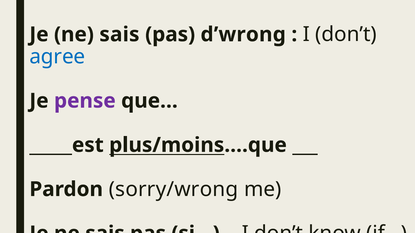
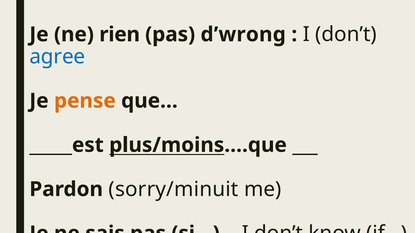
sais at (119, 35): sais -> rien
pense colour: purple -> orange
sorry/wrong: sorry/wrong -> sorry/minuit
